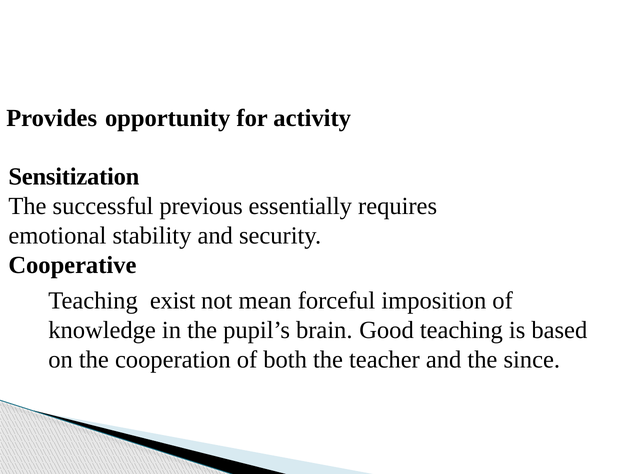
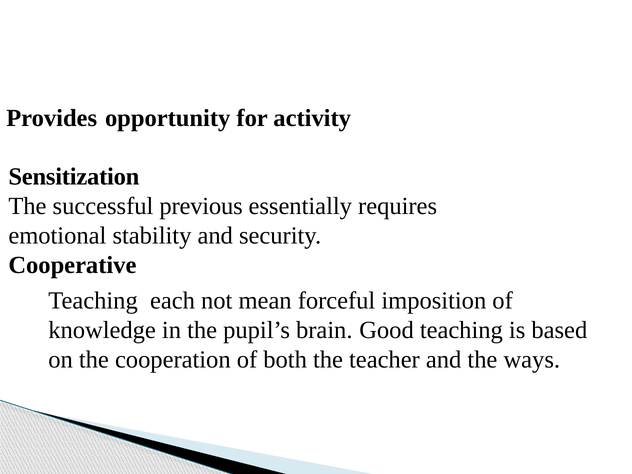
exist: exist -> each
since: since -> ways
